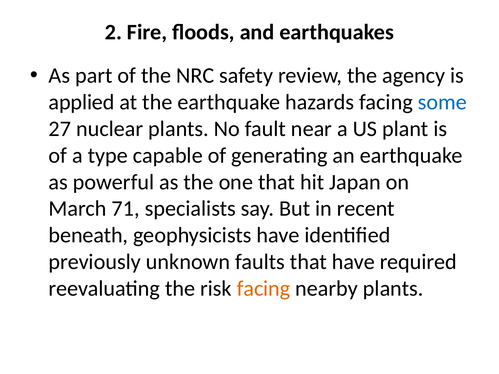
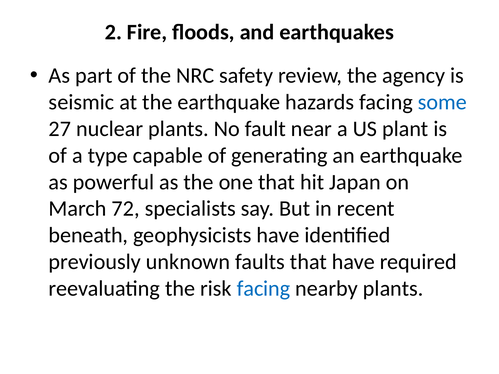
applied: applied -> seismic
71: 71 -> 72
facing at (264, 289) colour: orange -> blue
